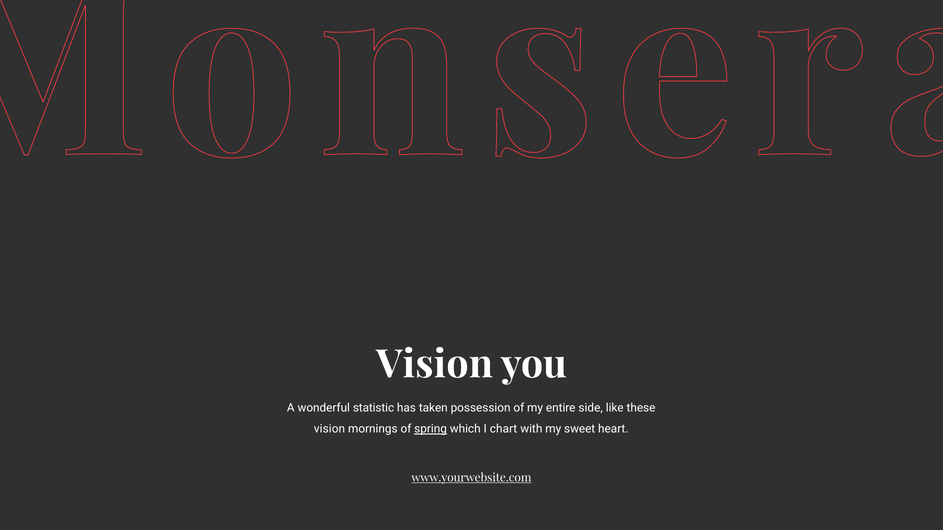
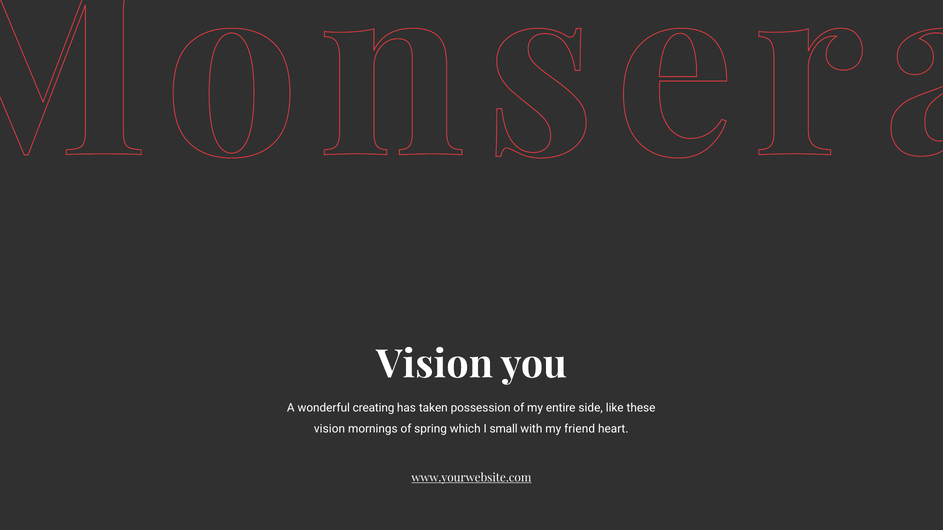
statistic: statistic -> creating
spring underline: present -> none
chart: chart -> small
sweet: sweet -> friend
